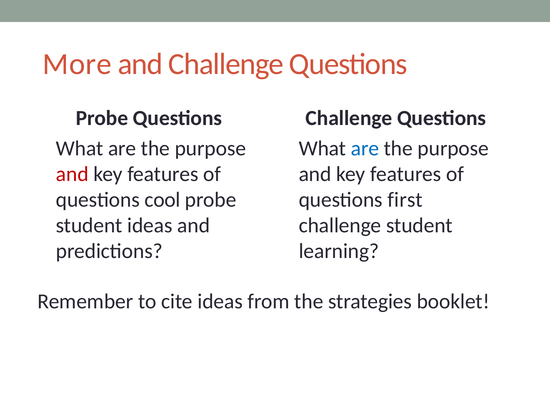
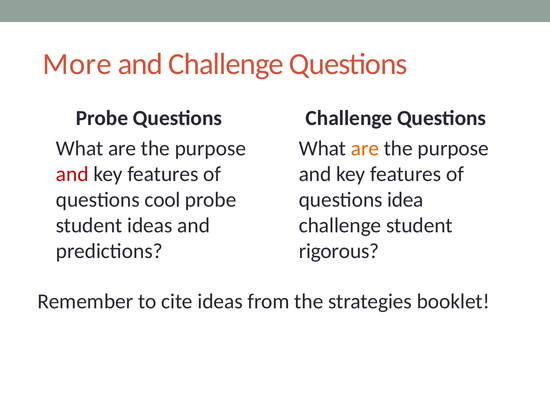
are at (365, 148) colour: blue -> orange
first: first -> idea
learning: learning -> rigorous
